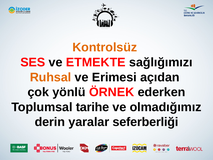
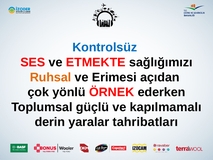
Kontrolsüz colour: orange -> blue
tarihe: tarihe -> güçlü
olmadığımız: olmadığımız -> kapılmamalı
seferberliği: seferberliği -> tahribatları
